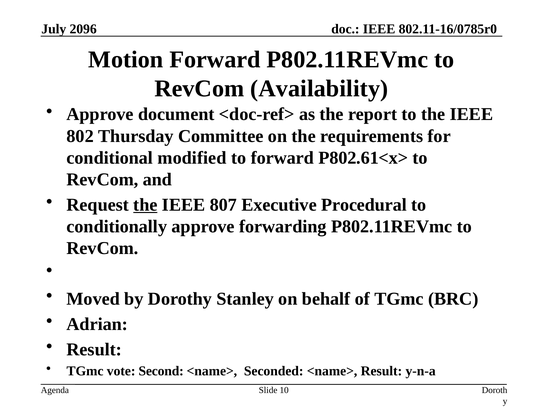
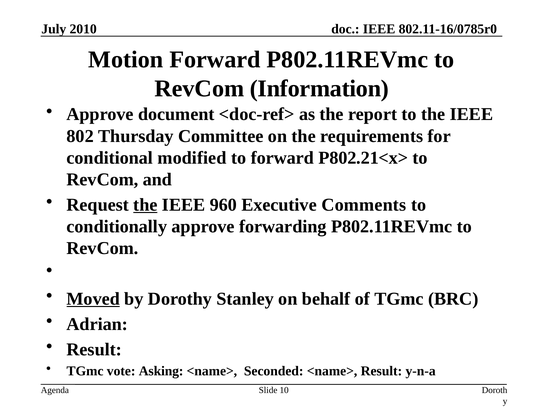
2096: 2096 -> 2010
Availability: Availability -> Information
P802.61<x>: P802.61<x> -> P802.21<x>
807: 807 -> 960
Procedural: Procedural -> Comments
Moved underline: none -> present
Second: Second -> Asking
